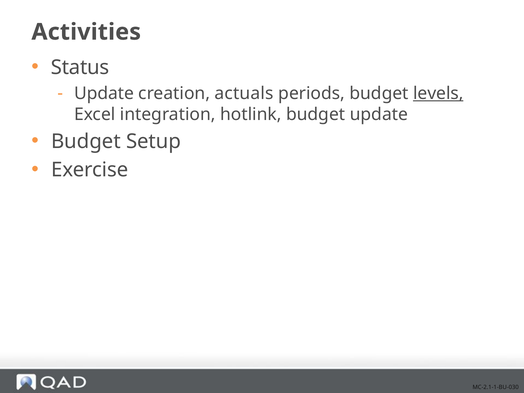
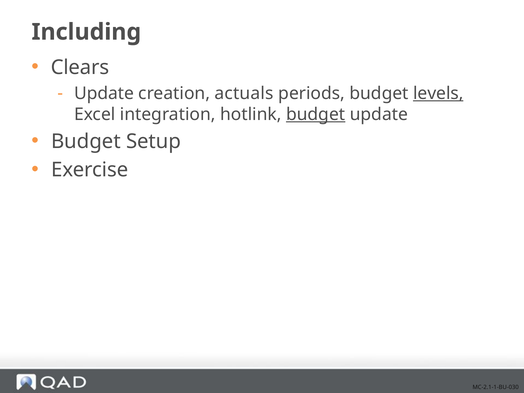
Activities: Activities -> Including
Status: Status -> Clears
budget at (316, 114) underline: none -> present
